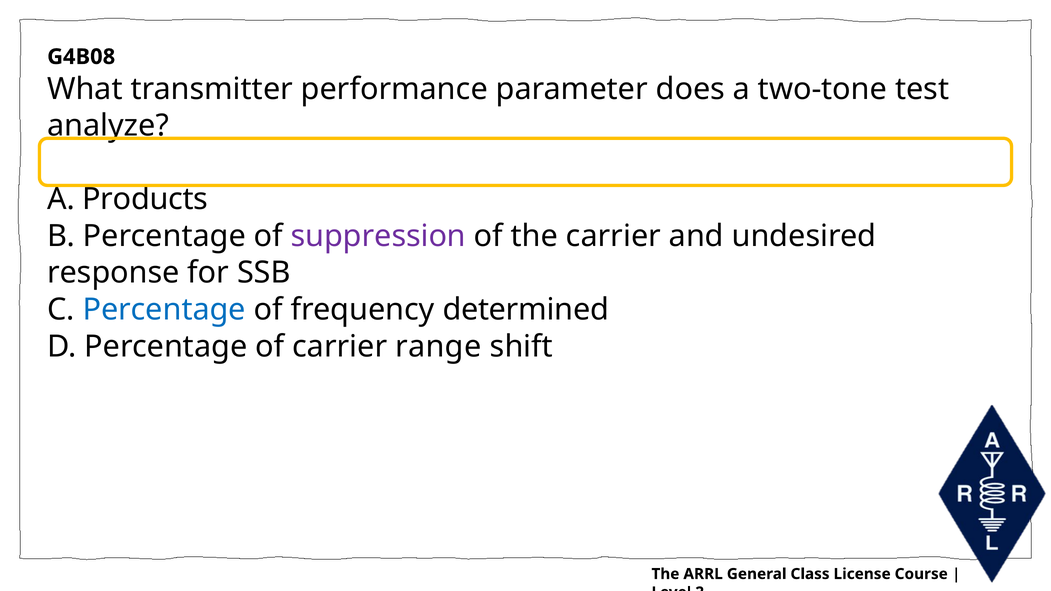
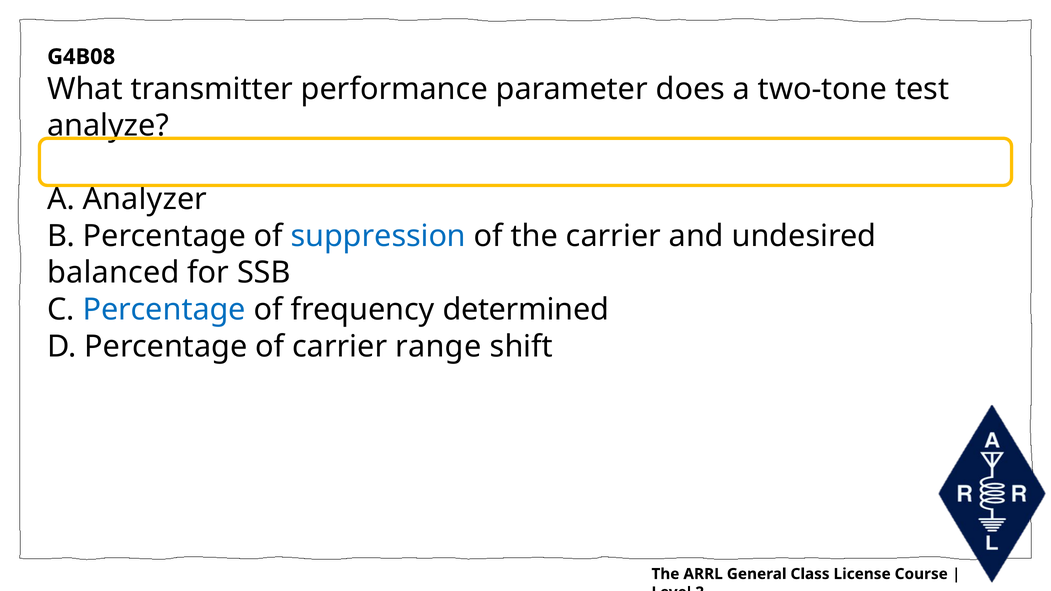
Products: Products -> Analyzer
suppression colour: purple -> blue
response: response -> balanced
